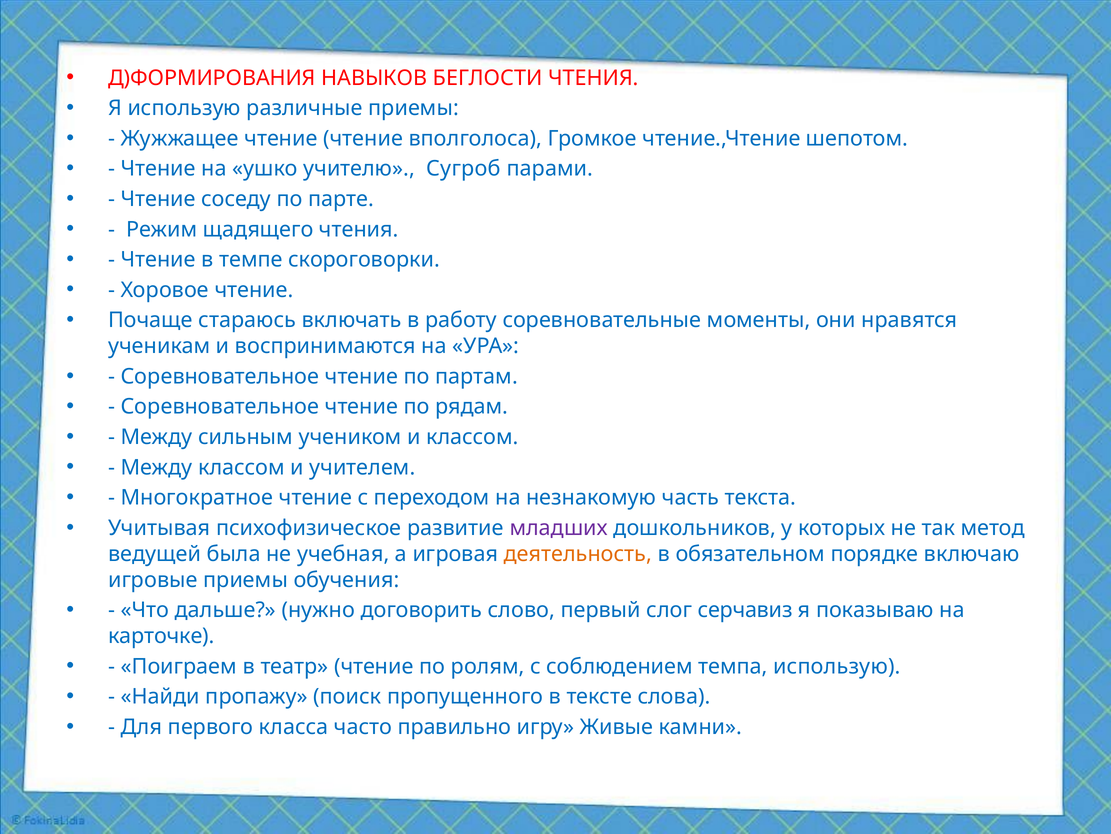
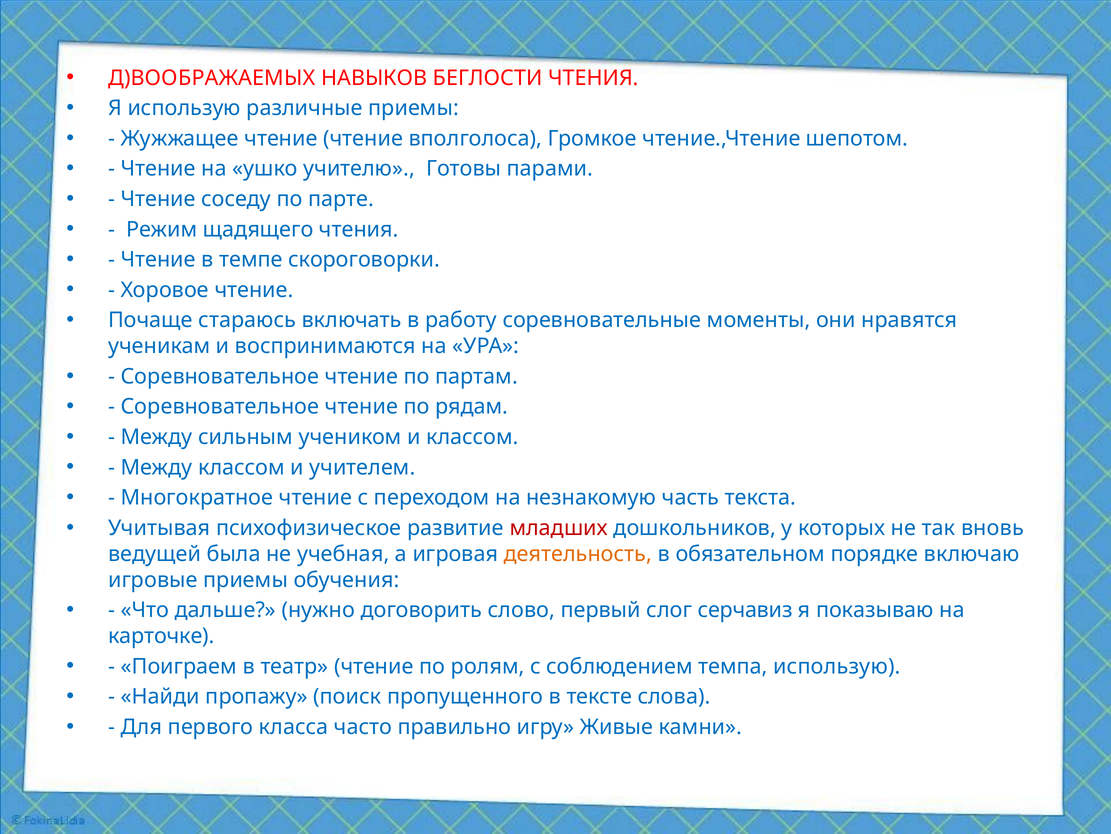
Д)ФОРМИРОВАНИЯ: Д)ФОРМИРОВАНИЯ -> Д)ВООБРАЖАЕМЫХ
Сугроб: Сугроб -> Готовы
младших colour: purple -> red
метод: метод -> вновь
